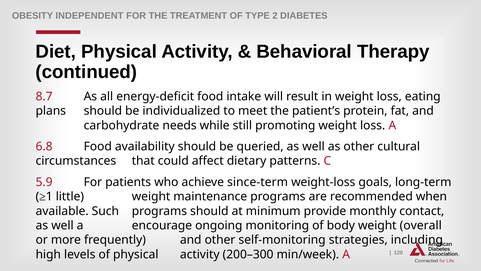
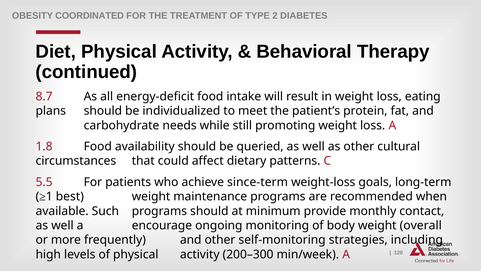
INDEPENDENT: INDEPENDENT -> COORDINATED
6.8: 6.8 -> 1.8
5.9: 5.9 -> 5.5
little: little -> best
